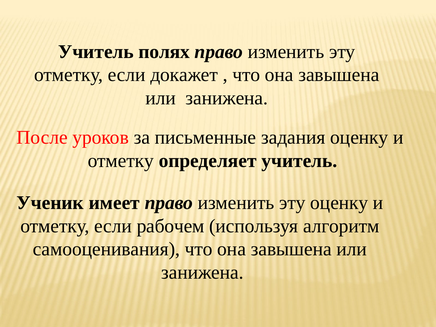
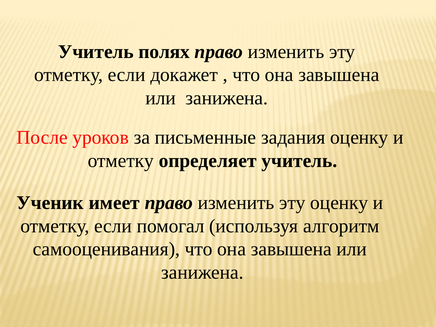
рабочем: рабочем -> помогал
